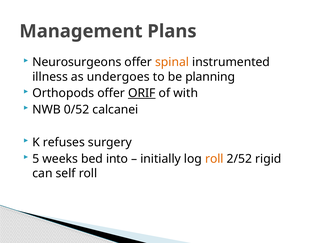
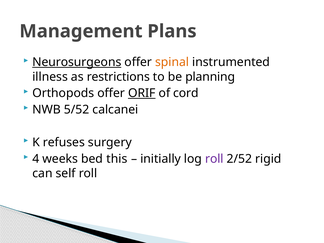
Neurosurgeons underline: none -> present
undergoes: undergoes -> restrictions
with: with -> cord
0/52: 0/52 -> 5/52
5: 5 -> 4
into: into -> this
roll at (214, 159) colour: orange -> purple
